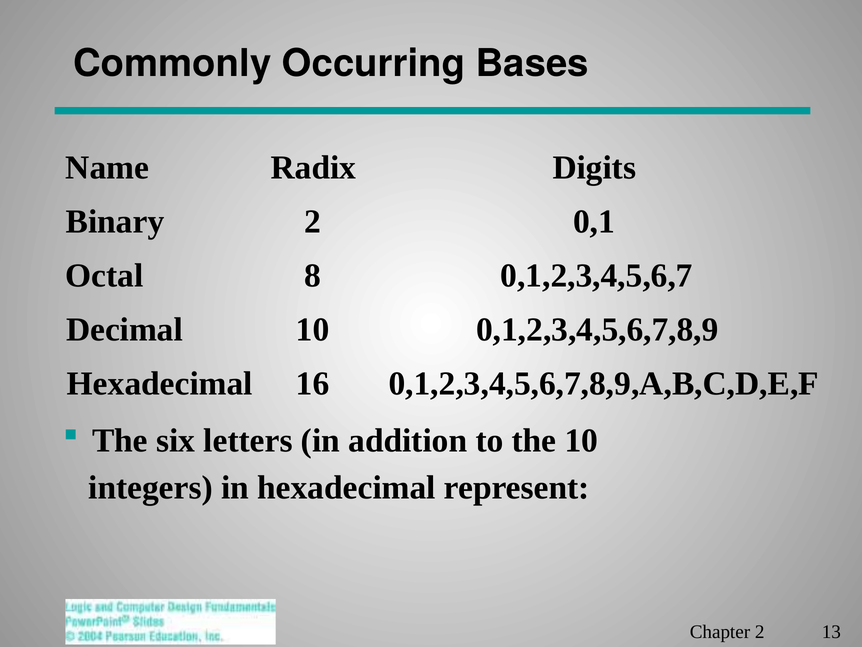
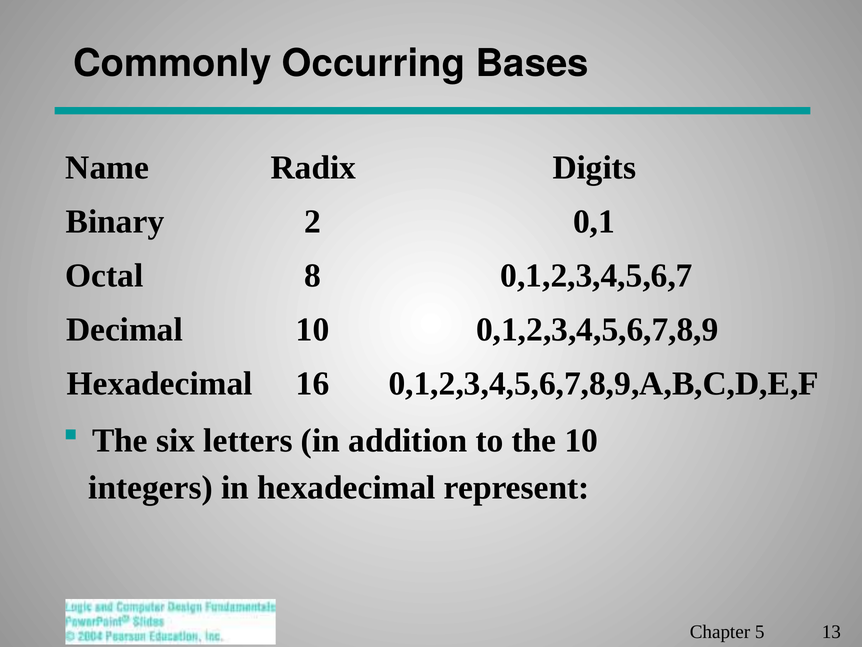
Chapter 2: 2 -> 5
